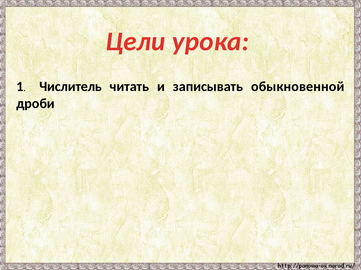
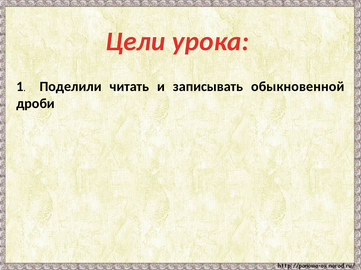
Числитель: Числитель -> Поделили
